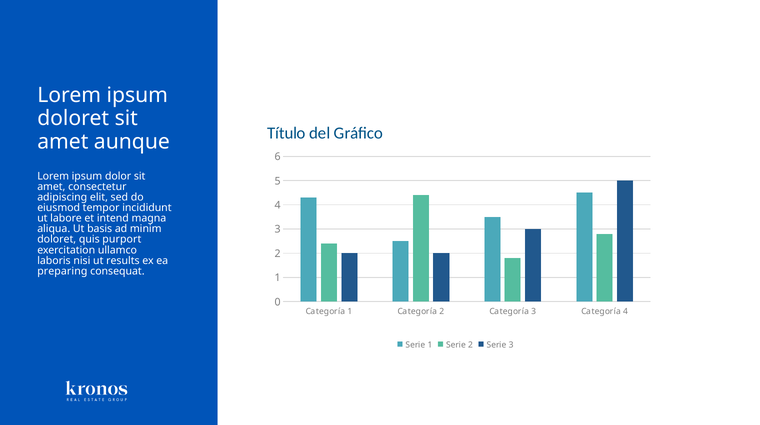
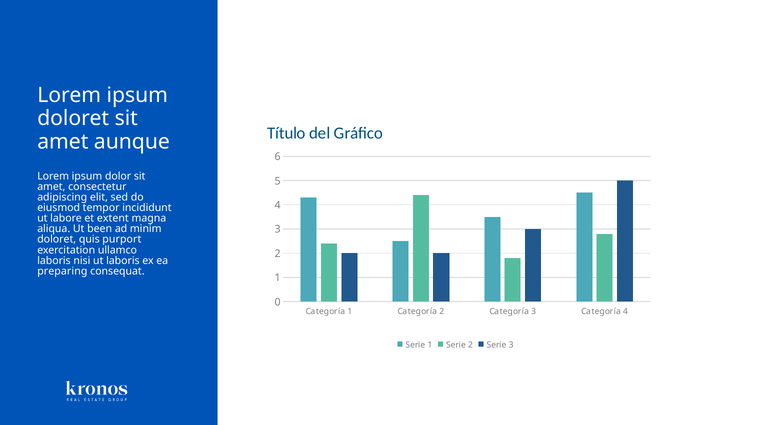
intend: intend -> extent
basis: basis -> been
ut results: results -> laboris
